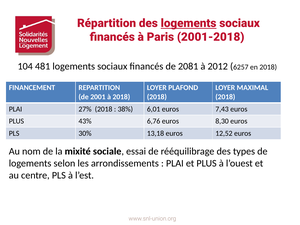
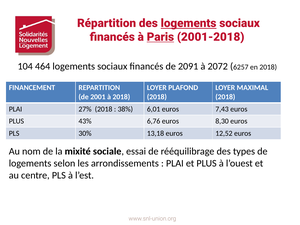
Paris underline: none -> present
481: 481 -> 464
2081: 2081 -> 2091
2012: 2012 -> 2072
